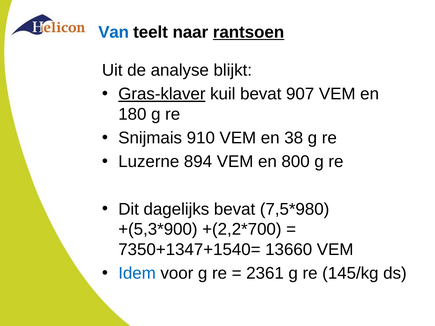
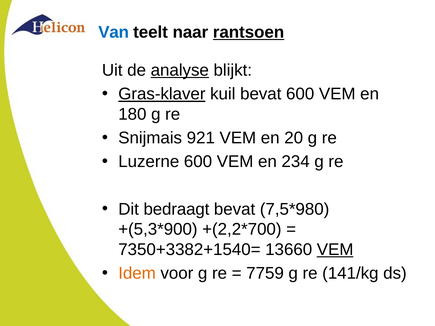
analyse underline: none -> present
bevat 907: 907 -> 600
910: 910 -> 921
38: 38 -> 20
Luzerne 894: 894 -> 600
800: 800 -> 234
dagelijks: dagelijks -> bedraagt
7350+1347+1540=: 7350+1347+1540= -> 7350+3382+1540=
VEM at (335, 250) underline: none -> present
Idem colour: blue -> orange
2361: 2361 -> 7759
145/kg: 145/kg -> 141/kg
